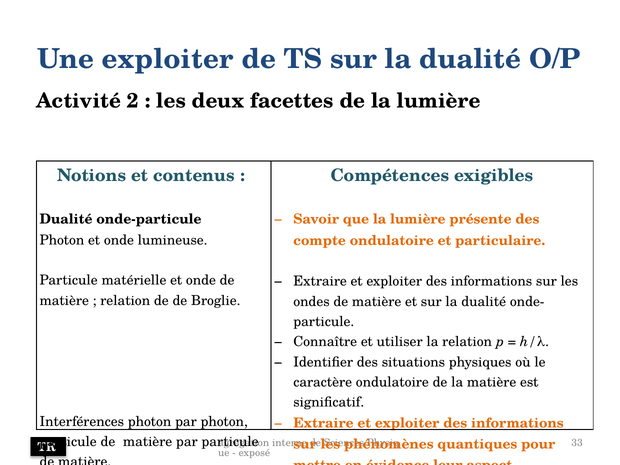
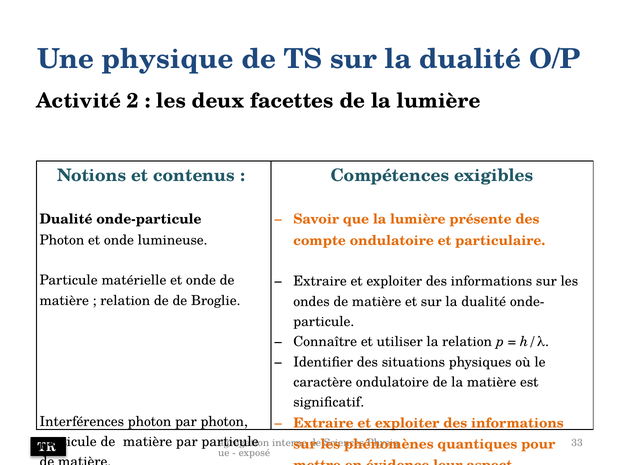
Une exploiter: exploiter -> physique
